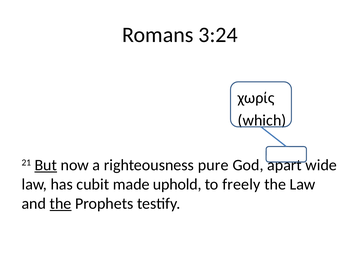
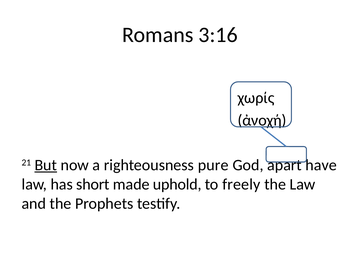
3:24: 3:24 -> 3:16
which: which -> ἀνοχή
wide: wide -> have
cubit: cubit -> short
the at (61, 204) underline: present -> none
